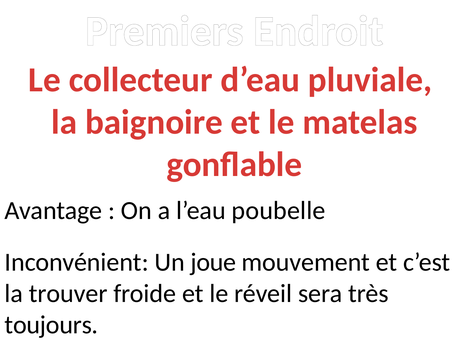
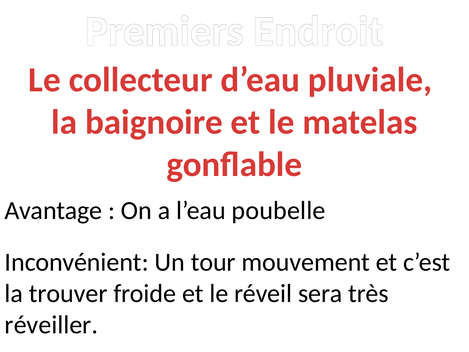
joue: joue -> tour
toujours: toujours -> réveiller
